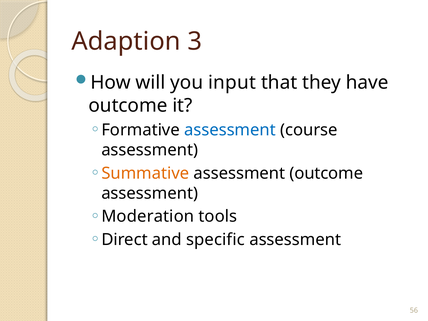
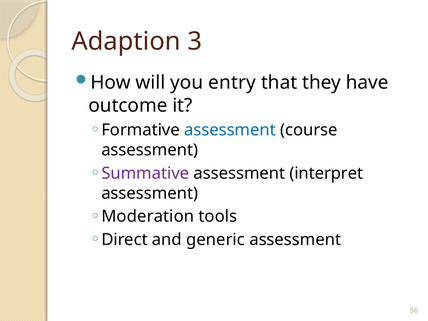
input: input -> entry
Summative colour: orange -> purple
assessment outcome: outcome -> interpret
specific: specific -> generic
